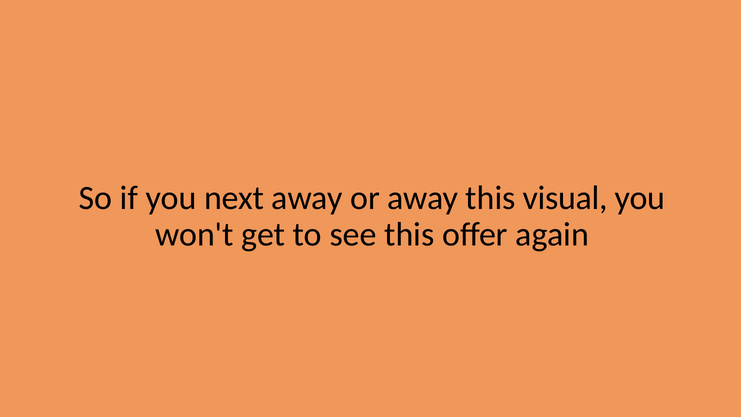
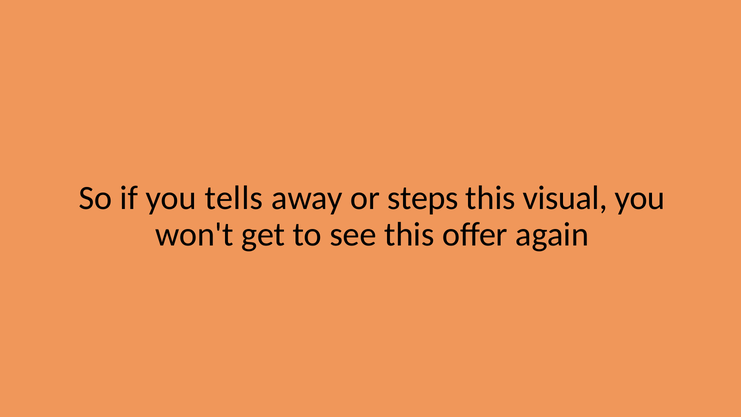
next: next -> tells
or away: away -> steps
